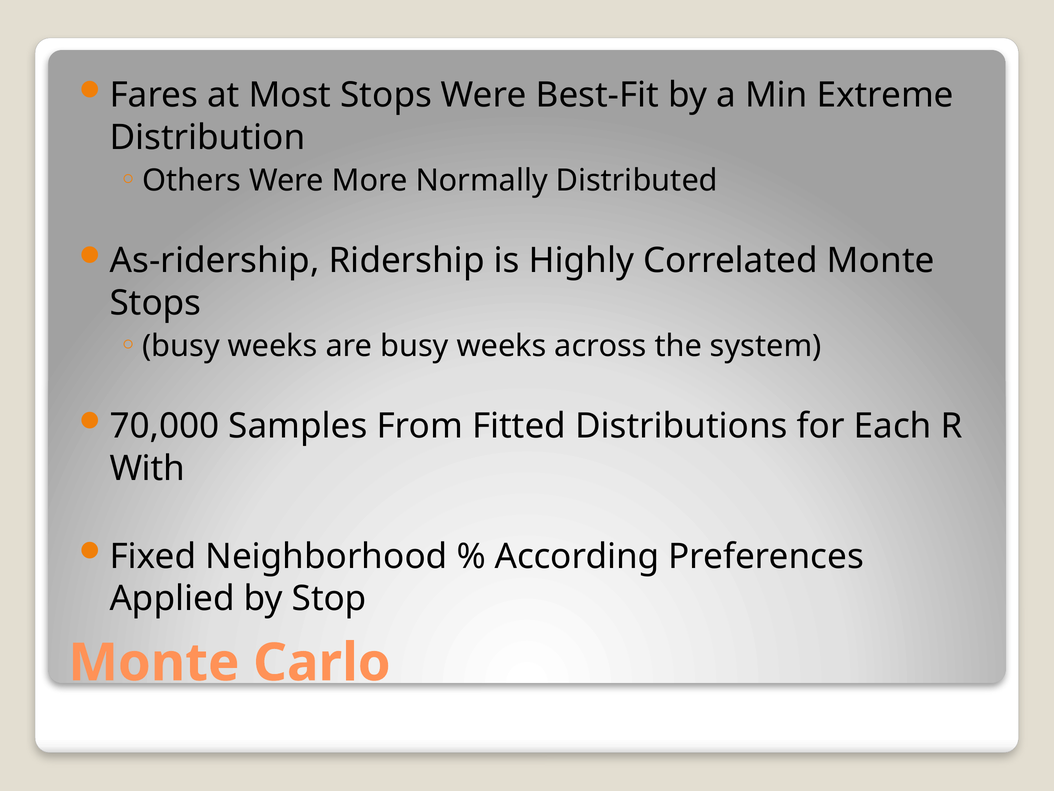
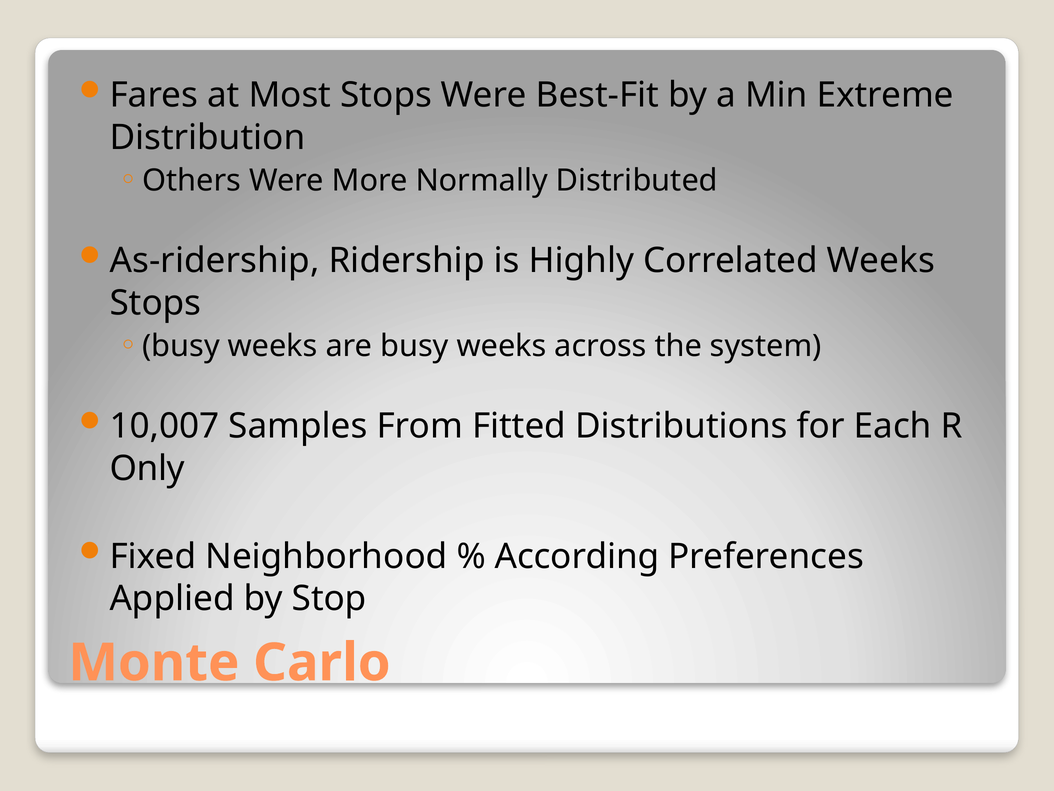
Correlated Monte: Monte -> Weeks
70,000: 70,000 -> 10,007
With: With -> Only
